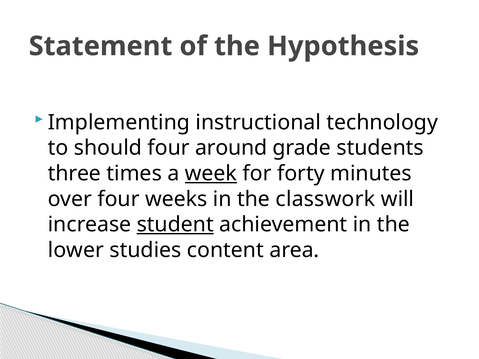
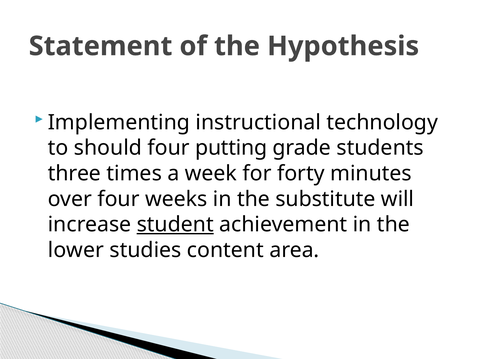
around: around -> putting
week underline: present -> none
classwork: classwork -> substitute
